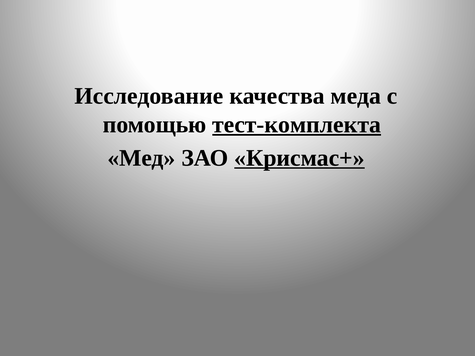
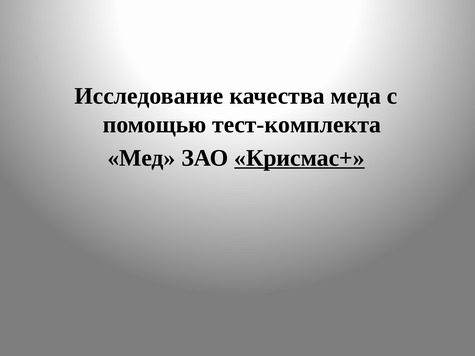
тест-комплекта underline: present -> none
